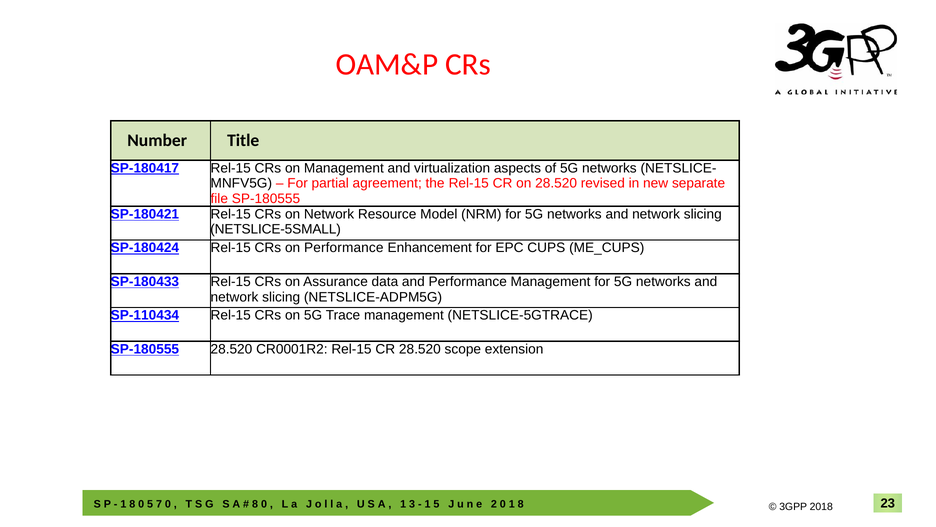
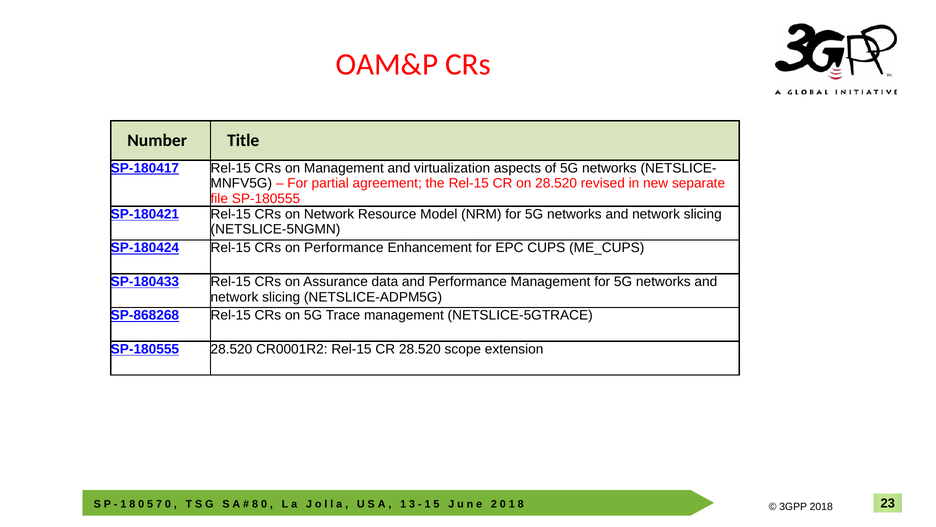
NETSLICE-5SMALL: NETSLICE-5SMALL -> NETSLICE-5NGMN
SP-110434: SP-110434 -> SP-868268
